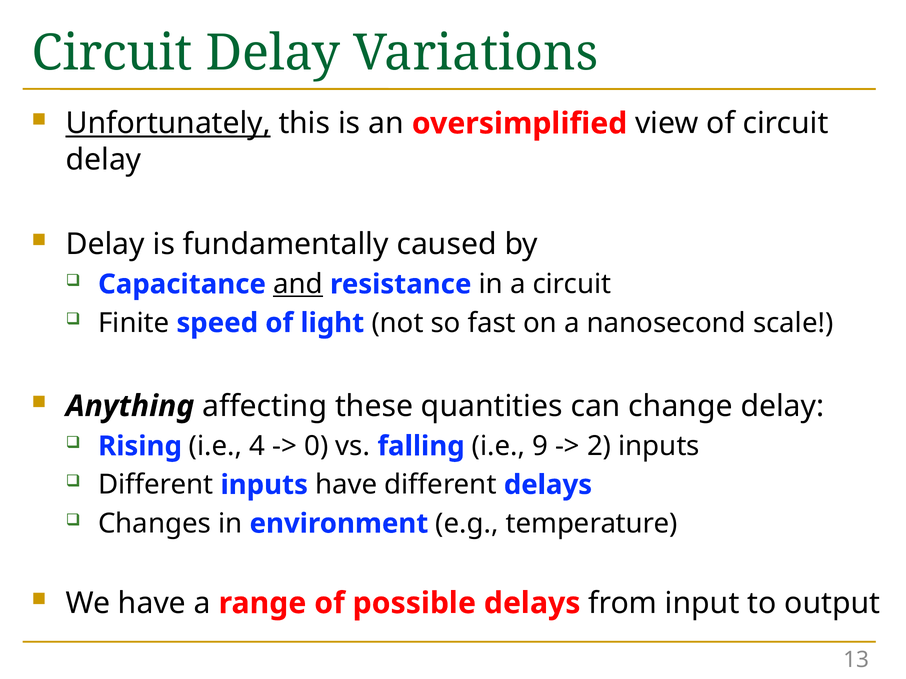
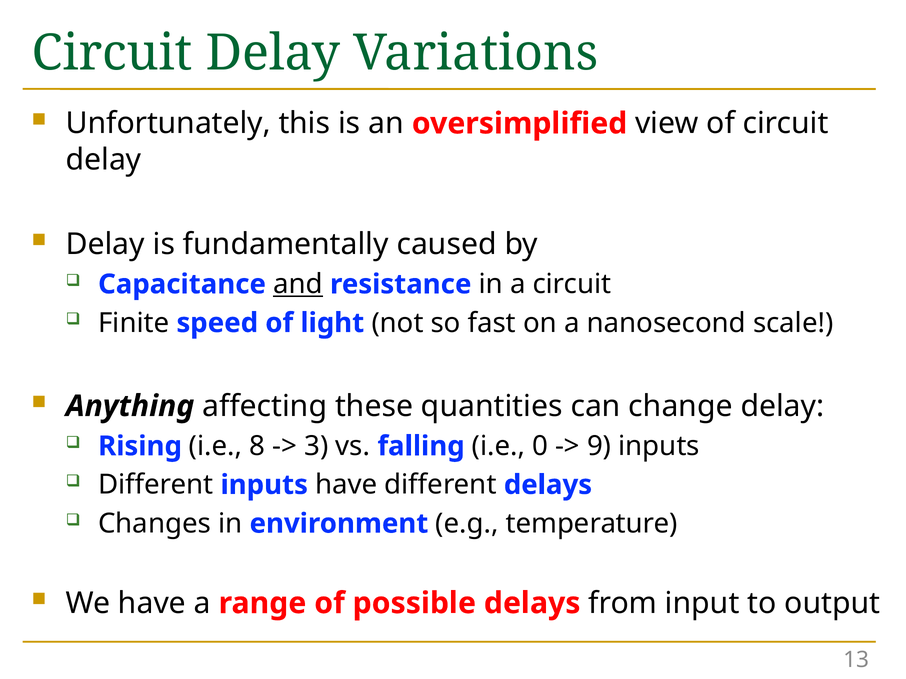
Unfortunately underline: present -> none
4: 4 -> 8
0: 0 -> 3
9: 9 -> 0
2: 2 -> 9
